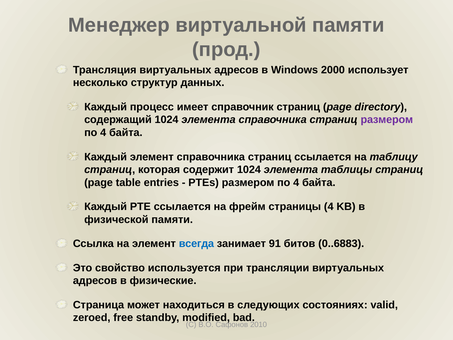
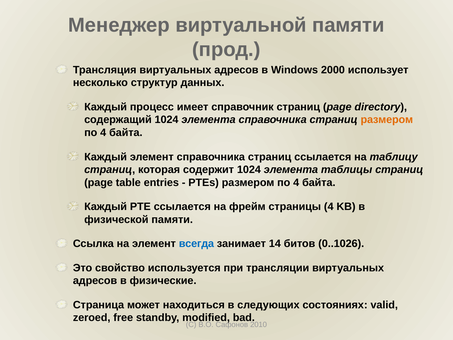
размером at (387, 120) colour: purple -> orange
91: 91 -> 14
0..6883: 0..6883 -> 0..1026
